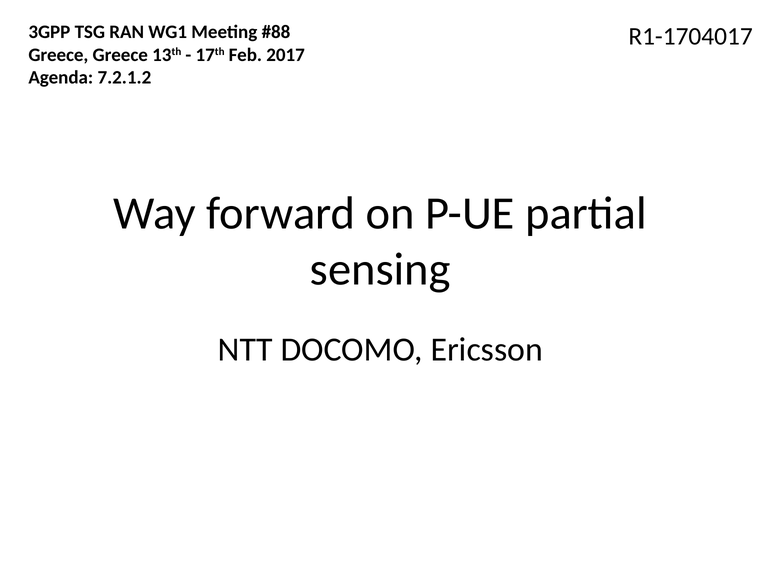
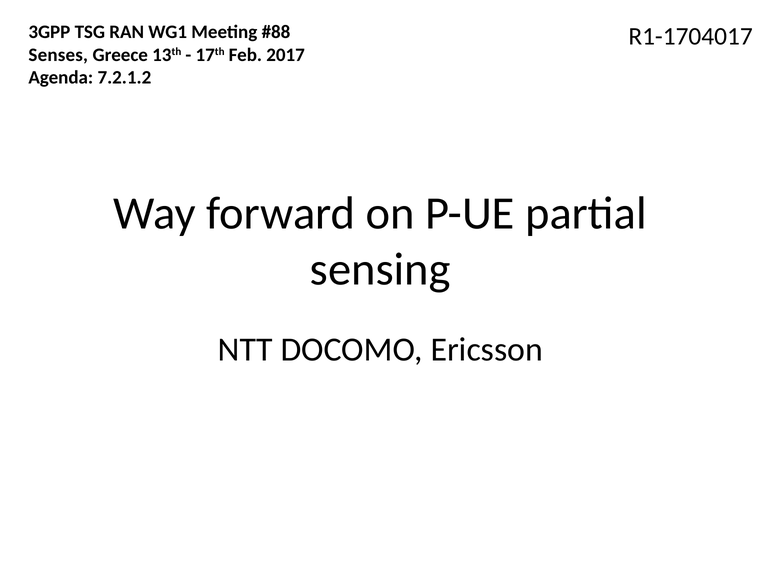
Greece at (58, 55): Greece -> Senses
